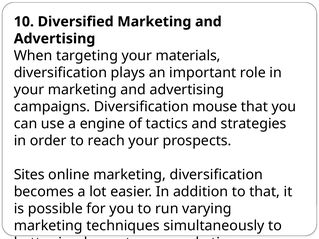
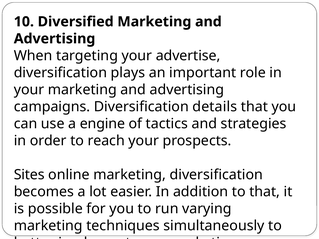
materials: materials -> advertise
mouse: mouse -> details
